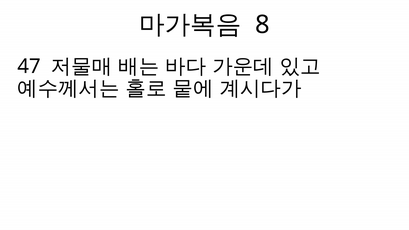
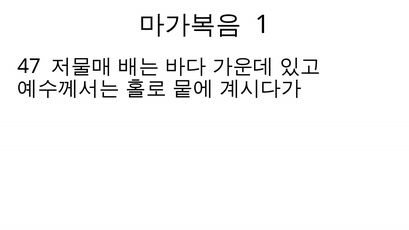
8: 8 -> 1
